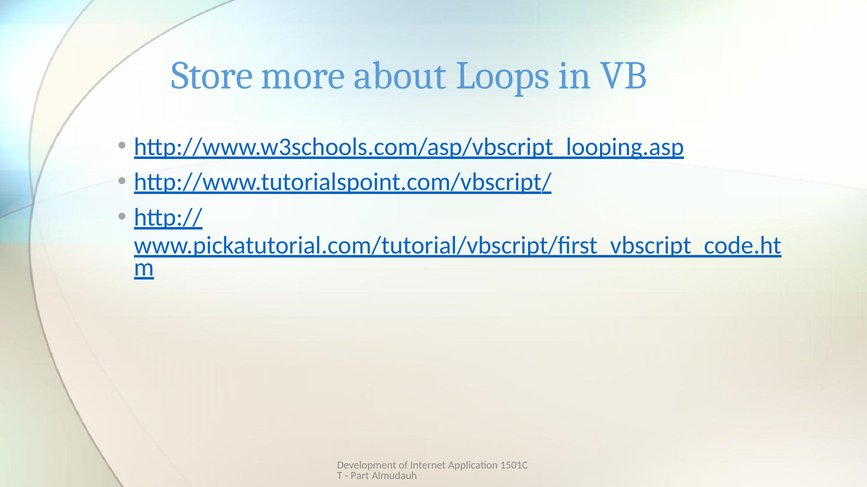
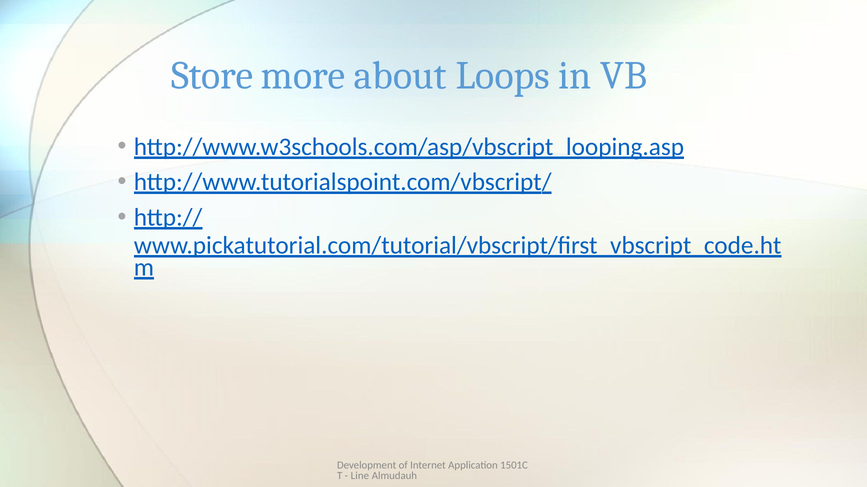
Part: Part -> Line
